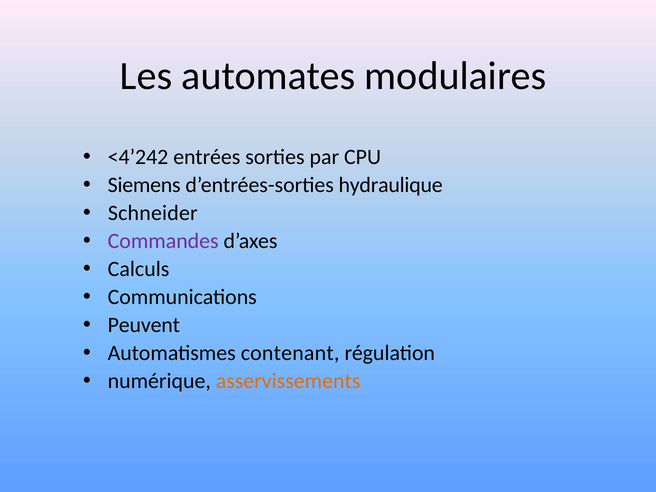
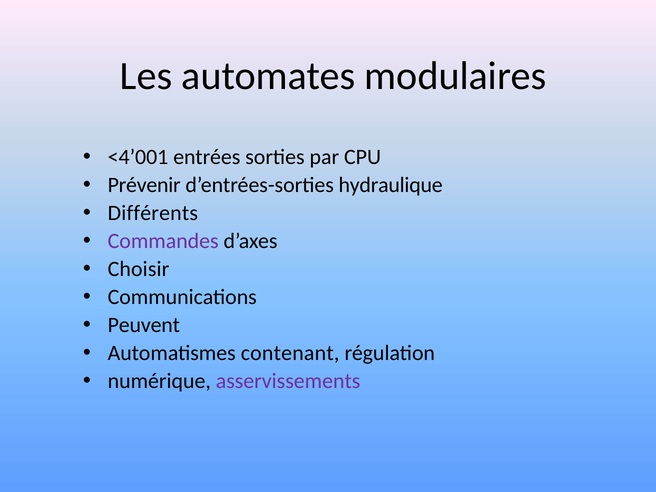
<4’242: <4’242 -> <4’001
Siemens: Siemens -> Prévenir
Schneider: Schneider -> Différents
Calculs: Calculs -> Choisir
asservissements colour: orange -> purple
